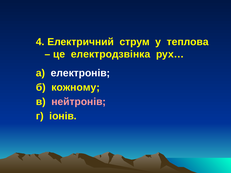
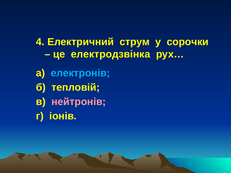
теплова: теплова -> сорочки
електронів colour: white -> light blue
кожному: кожному -> тепловій
